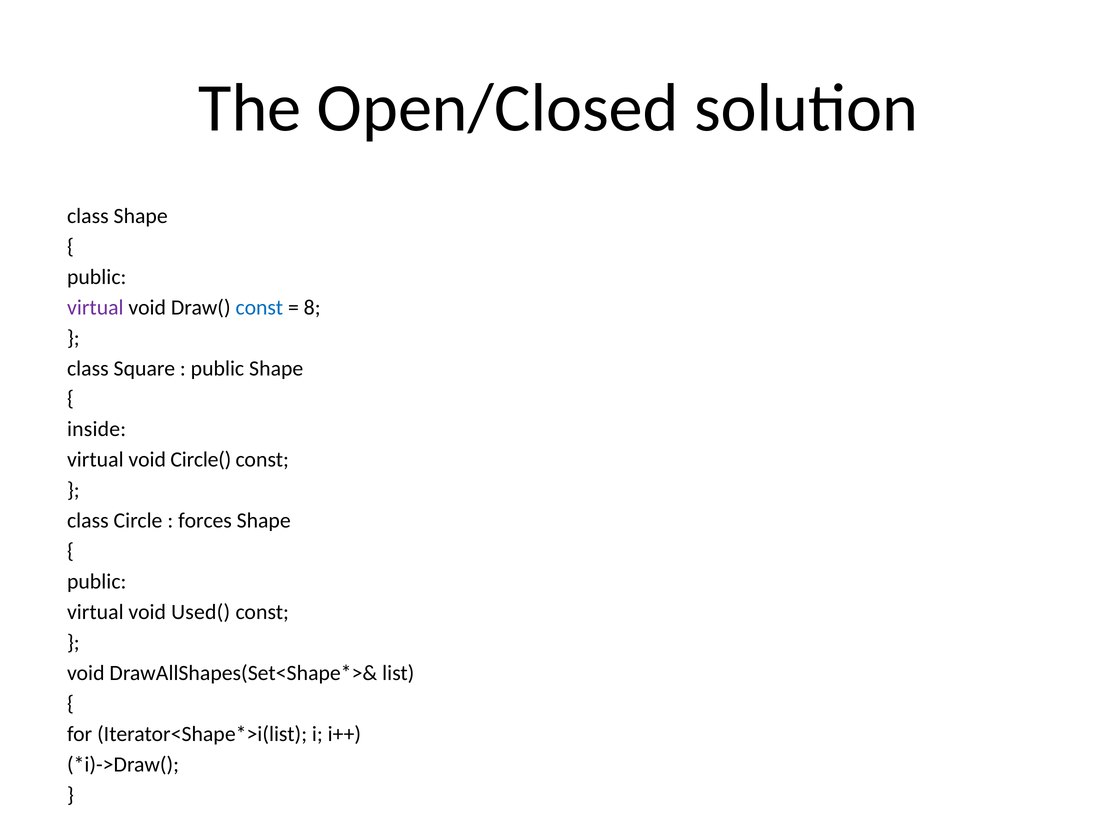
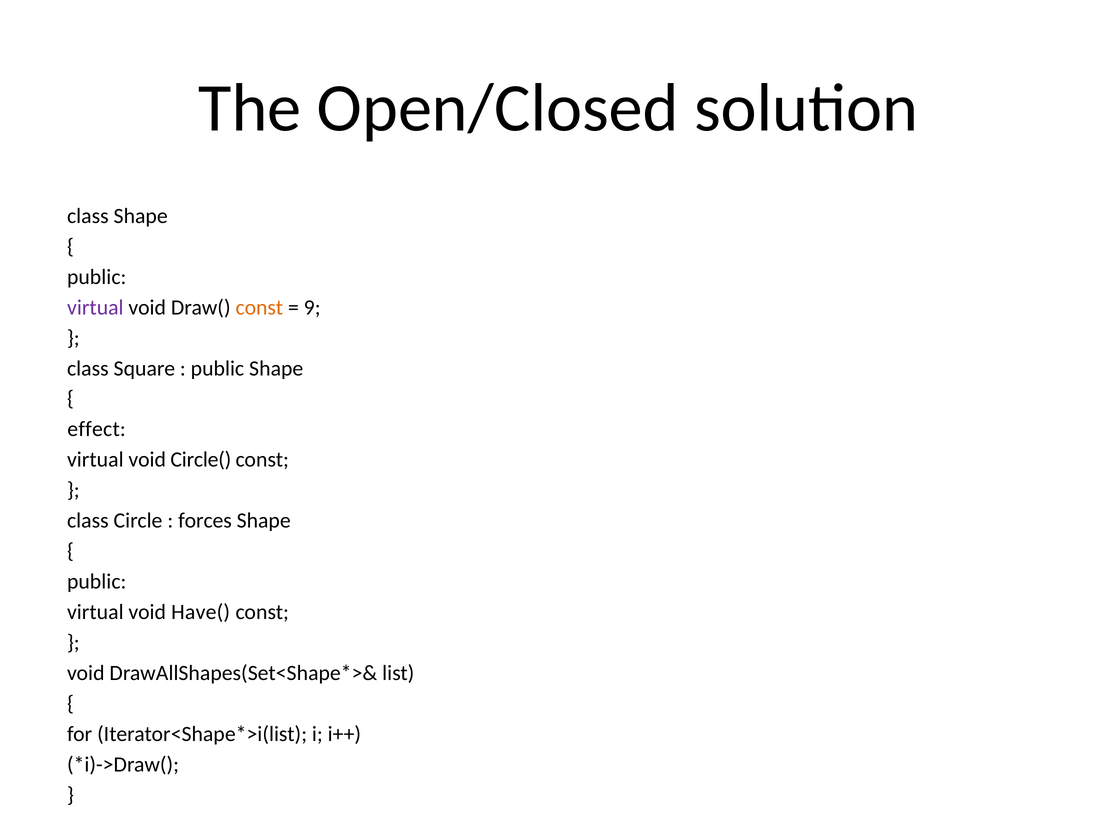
const at (259, 307) colour: blue -> orange
8: 8 -> 9
inside: inside -> effect
Used(: Used( -> Have(
